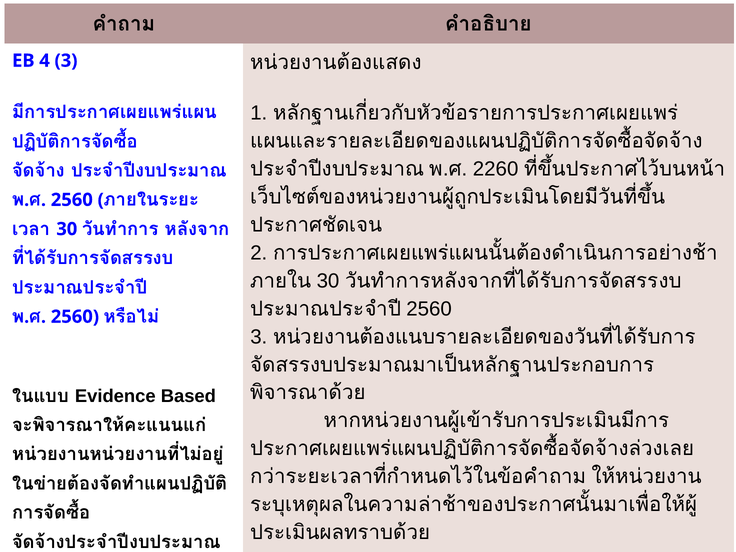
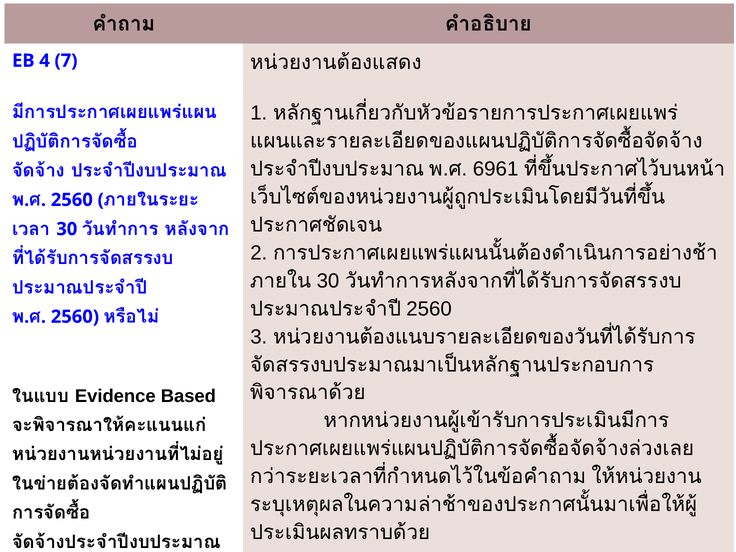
4 3: 3 -> 7
2260: 2260 -> 6961
